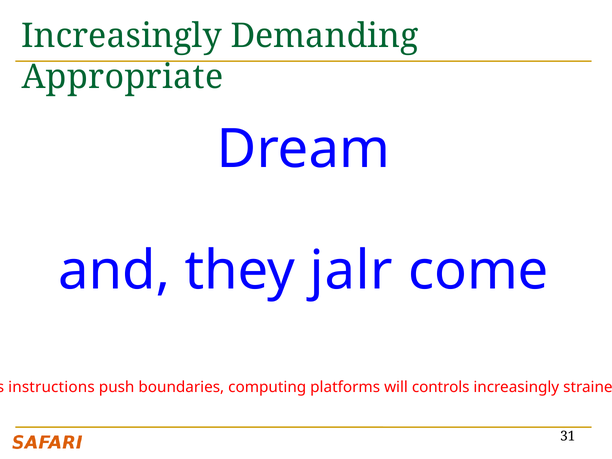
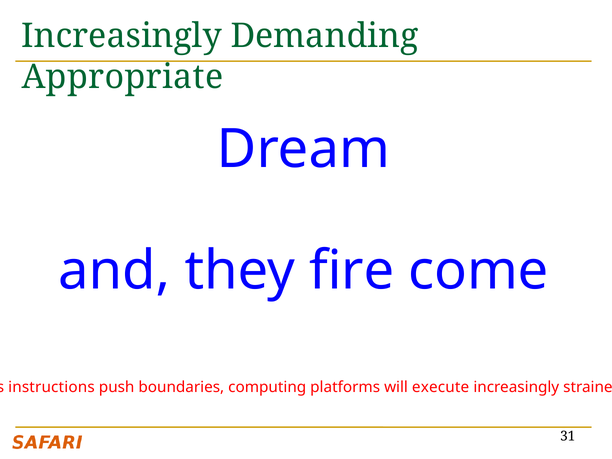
jalr: jalr -> fire
controls: controls -> execute
